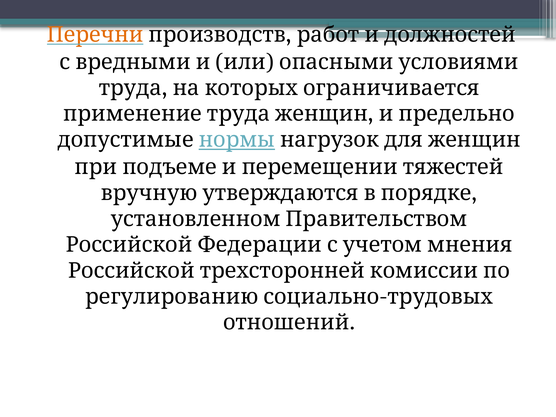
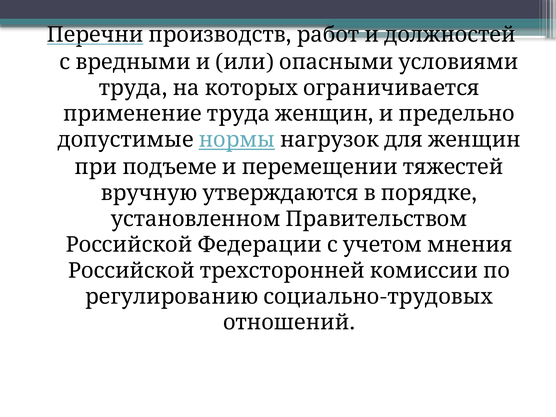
Перечни colour: orange -> black
